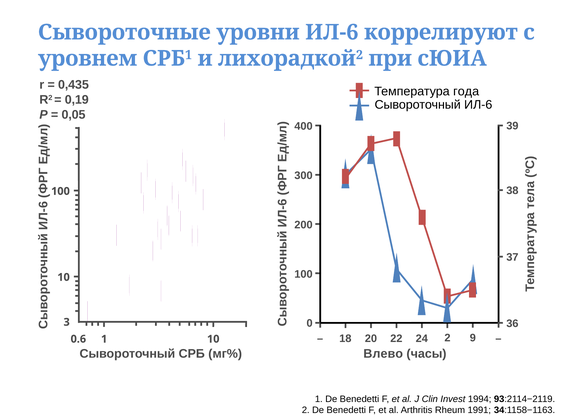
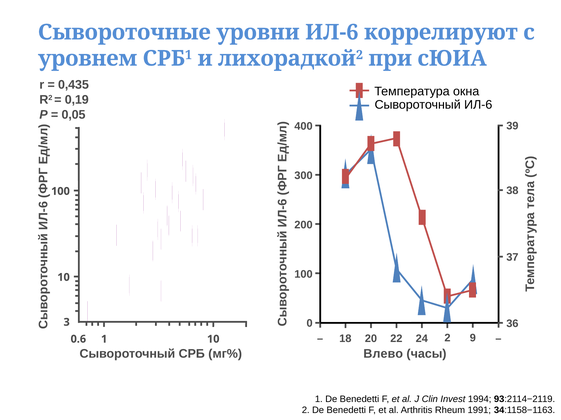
года: года -> окна
